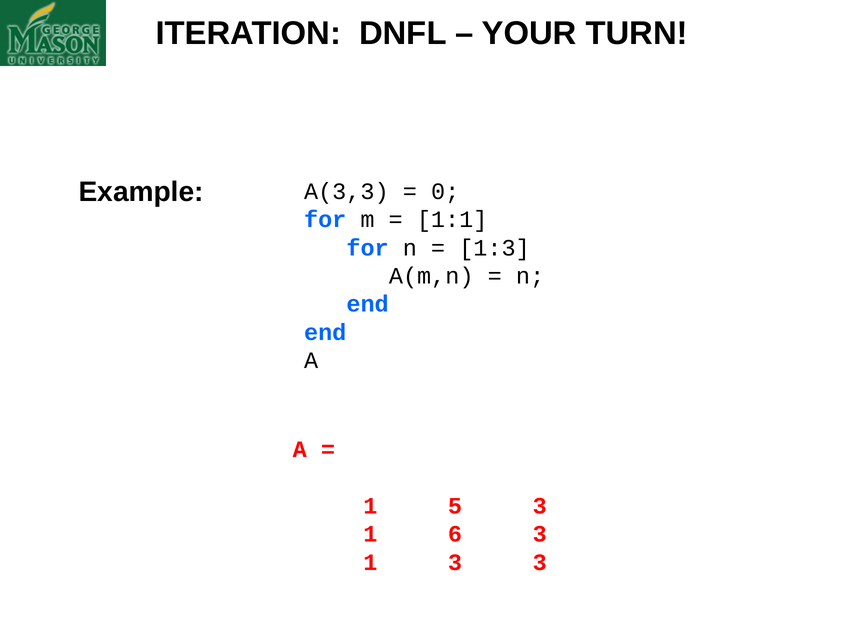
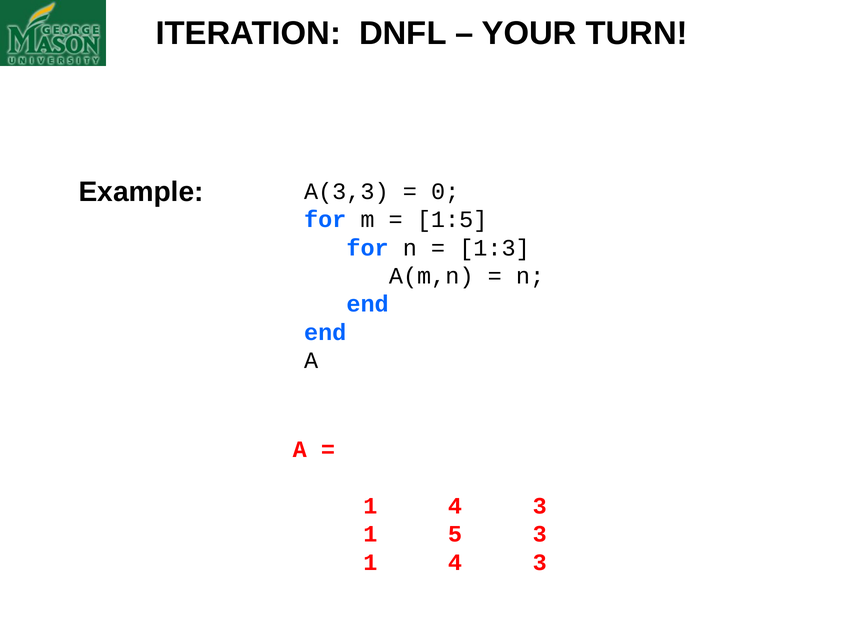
1:1: 1:1 -> 1:5
5 at (455, 506): 5 -> 4
6: 6 -> 5
3 at (455, 562): 3 -> 4
